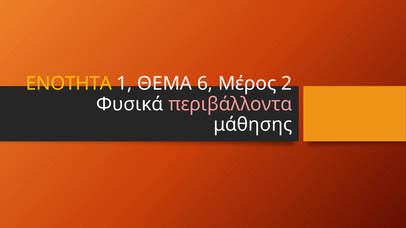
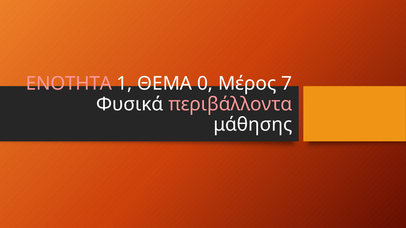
ΕΝΟΤΗΤΑ colour: yellow -> pink
6: 6 -> 0
2: 2 -> 7
